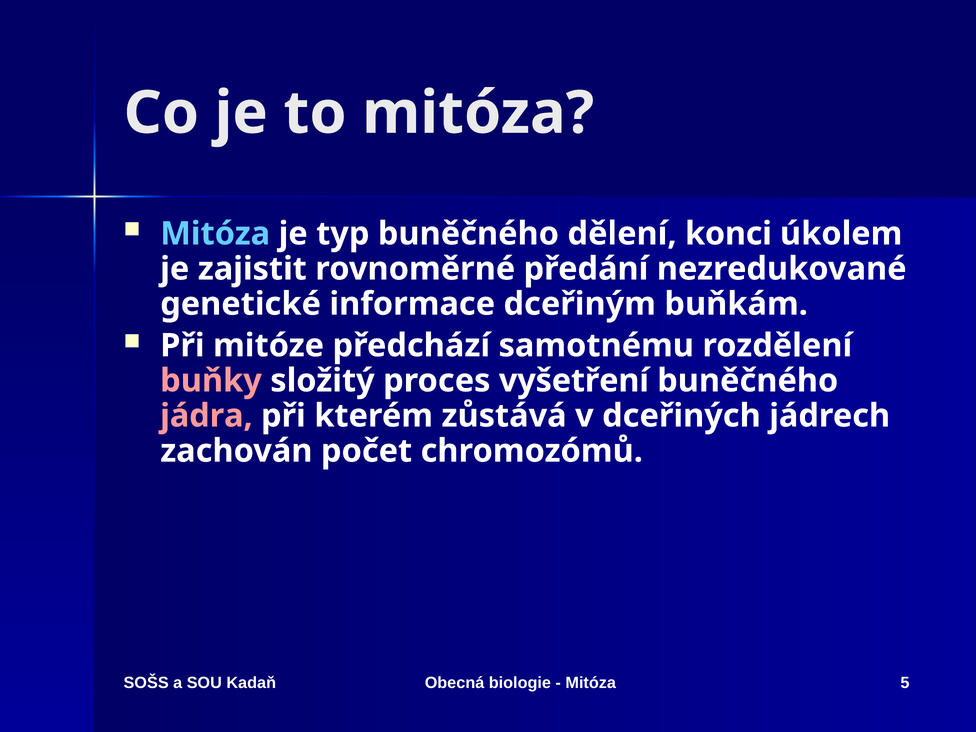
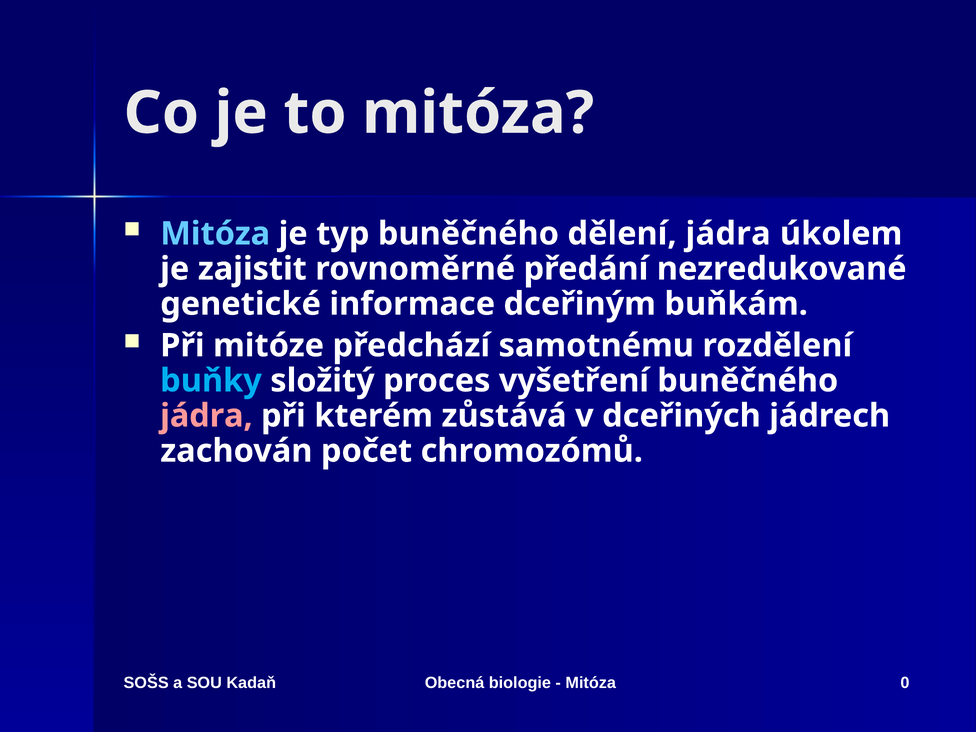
dělení konci: konci -> jádra
buňky colour: pink -> light blue
5: 5 -> 0
